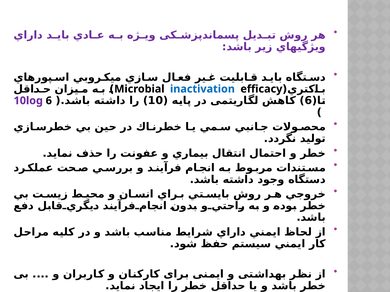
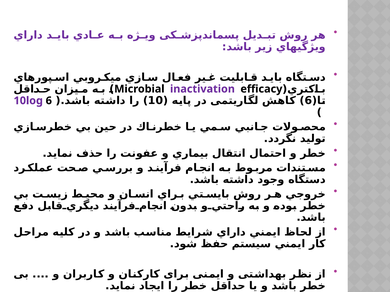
inactivation colour: blue -> purple
